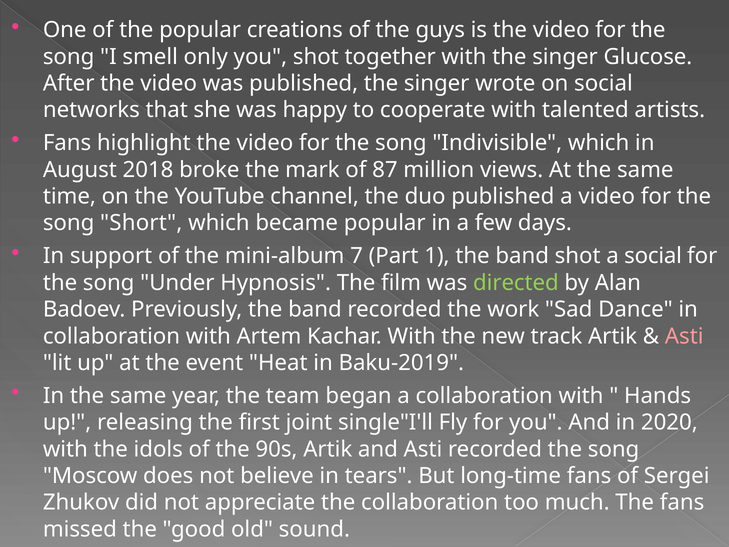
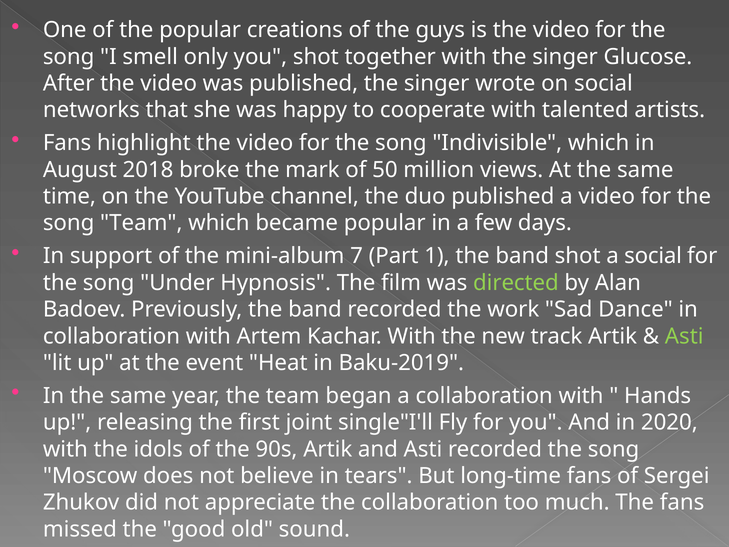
87: 87 -> 50
song Short: Short -> Team
Asti at (684, 336) colour: pink -> light green
